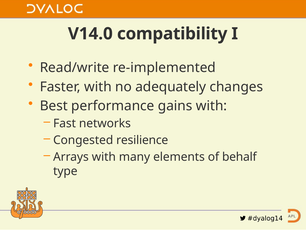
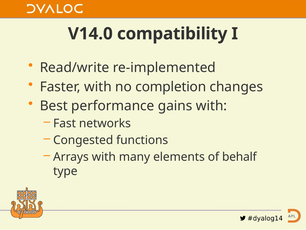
adequately: adequately -> completion
resilience: resilience -> functions
